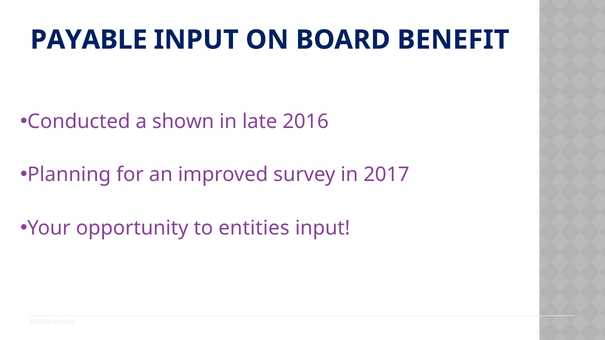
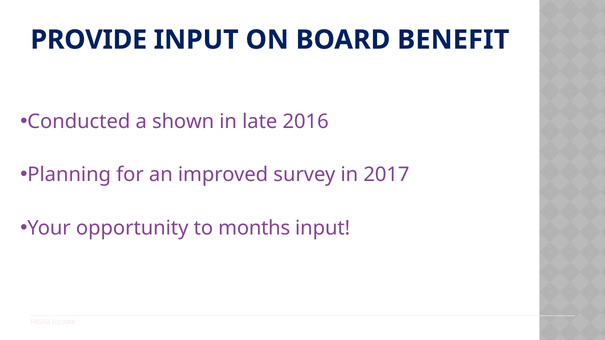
PAYABLE: PAYABLE -> PROVIDE
entities: entities -> months
